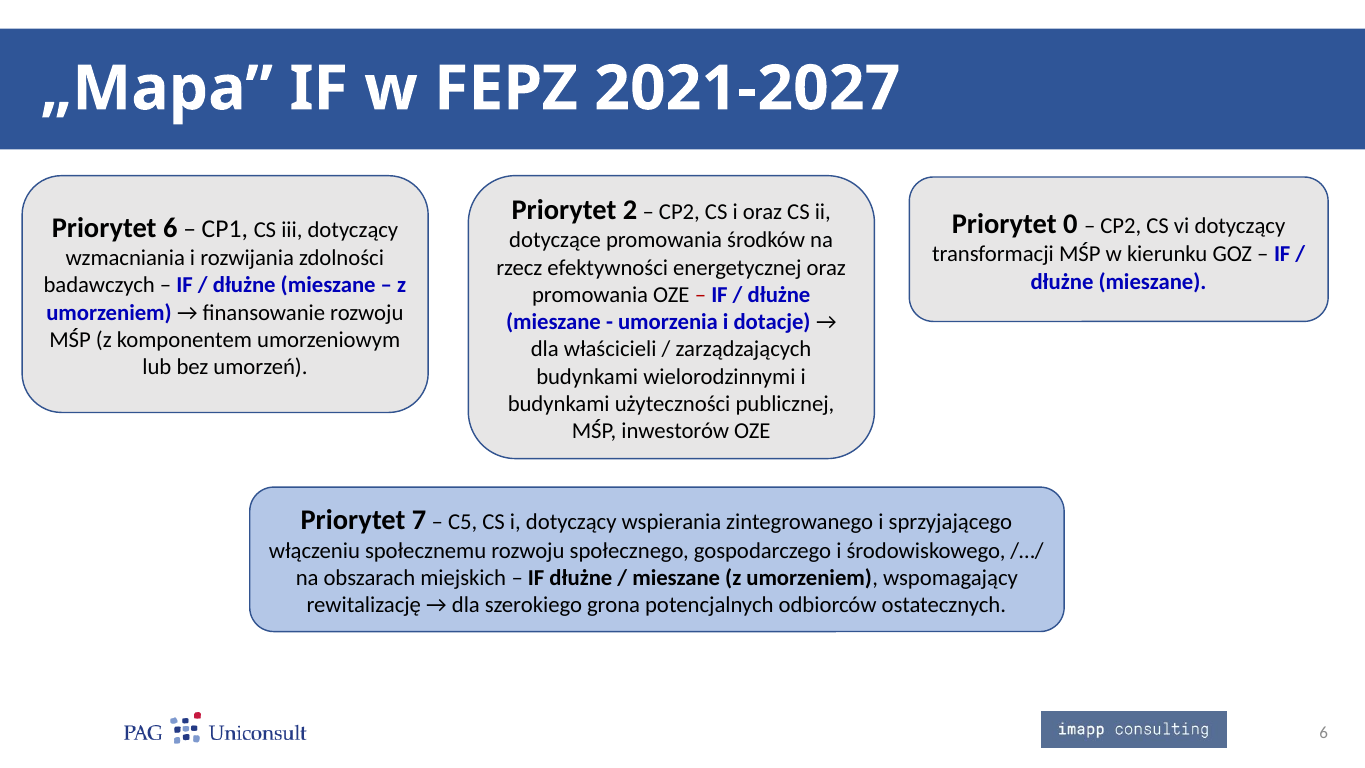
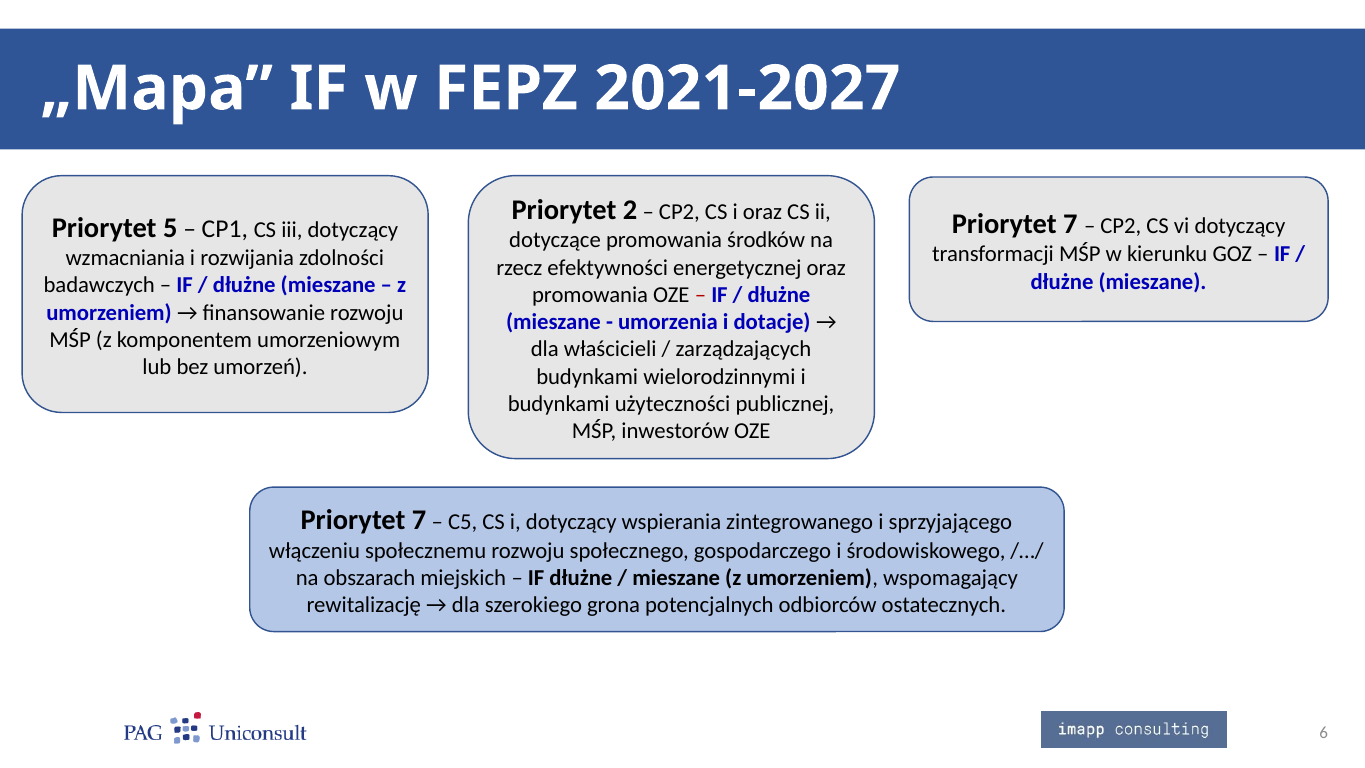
0 at (1070, 224): 0 -> 7
Priorytet 6: 6 -> 5
